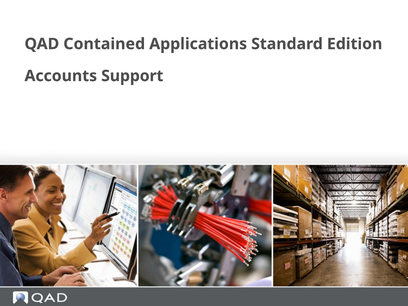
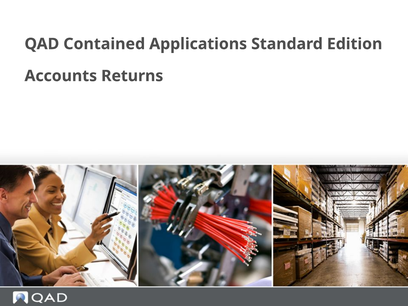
Support: Support -> Returns
